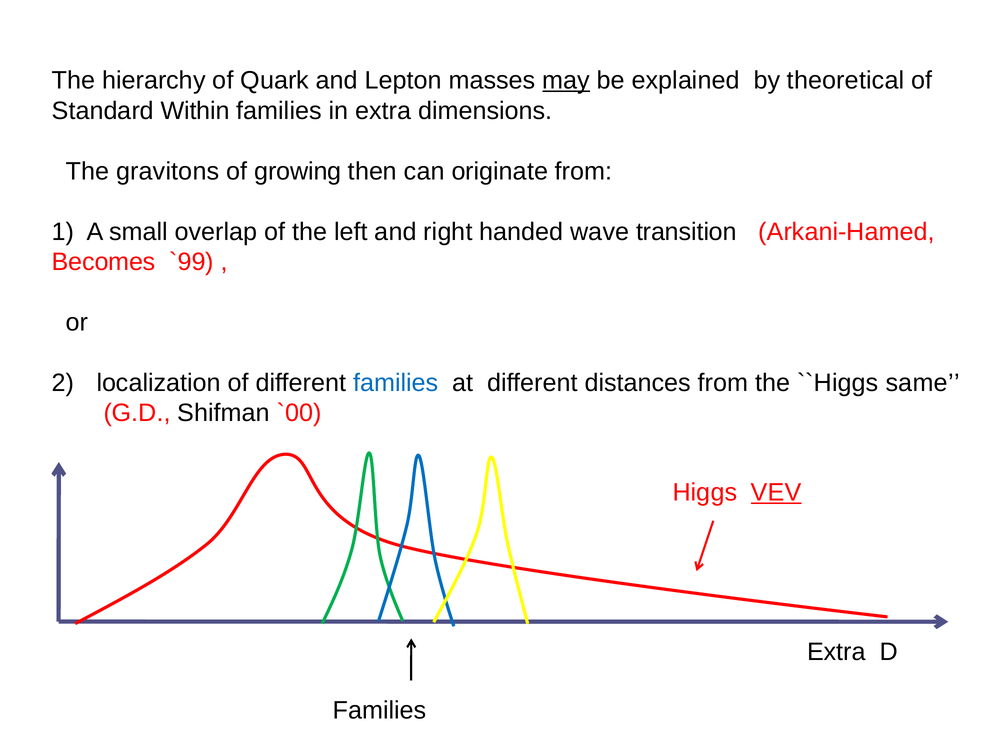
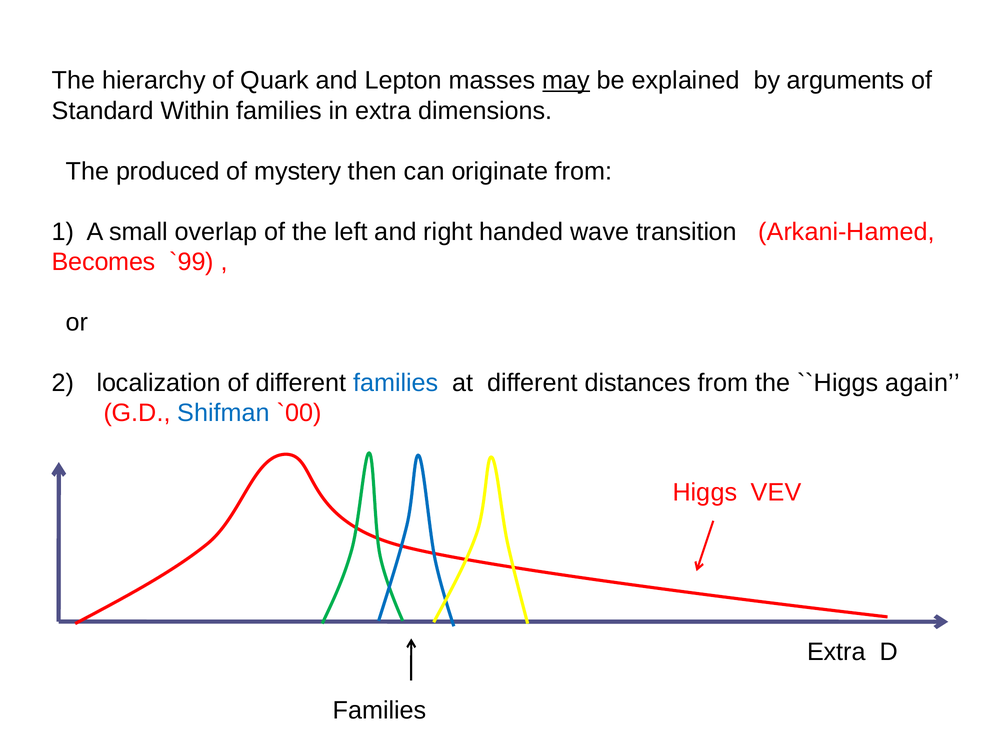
theoretical: theoretical -> arguments
gravitons: gravitons -> produced
growing: growing -> mystery
same: same -> again
Shifman colour: black -> blue
VEV underline: present -> none
